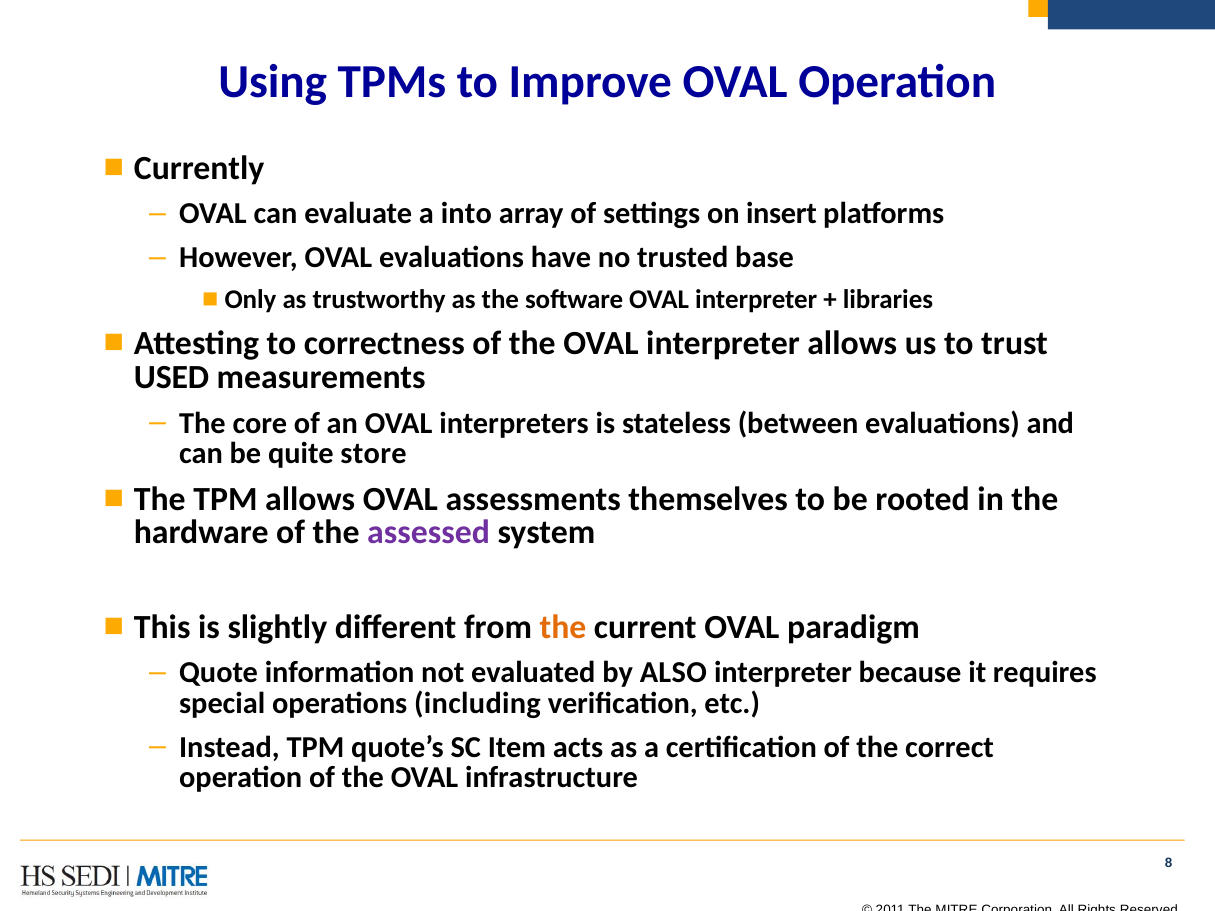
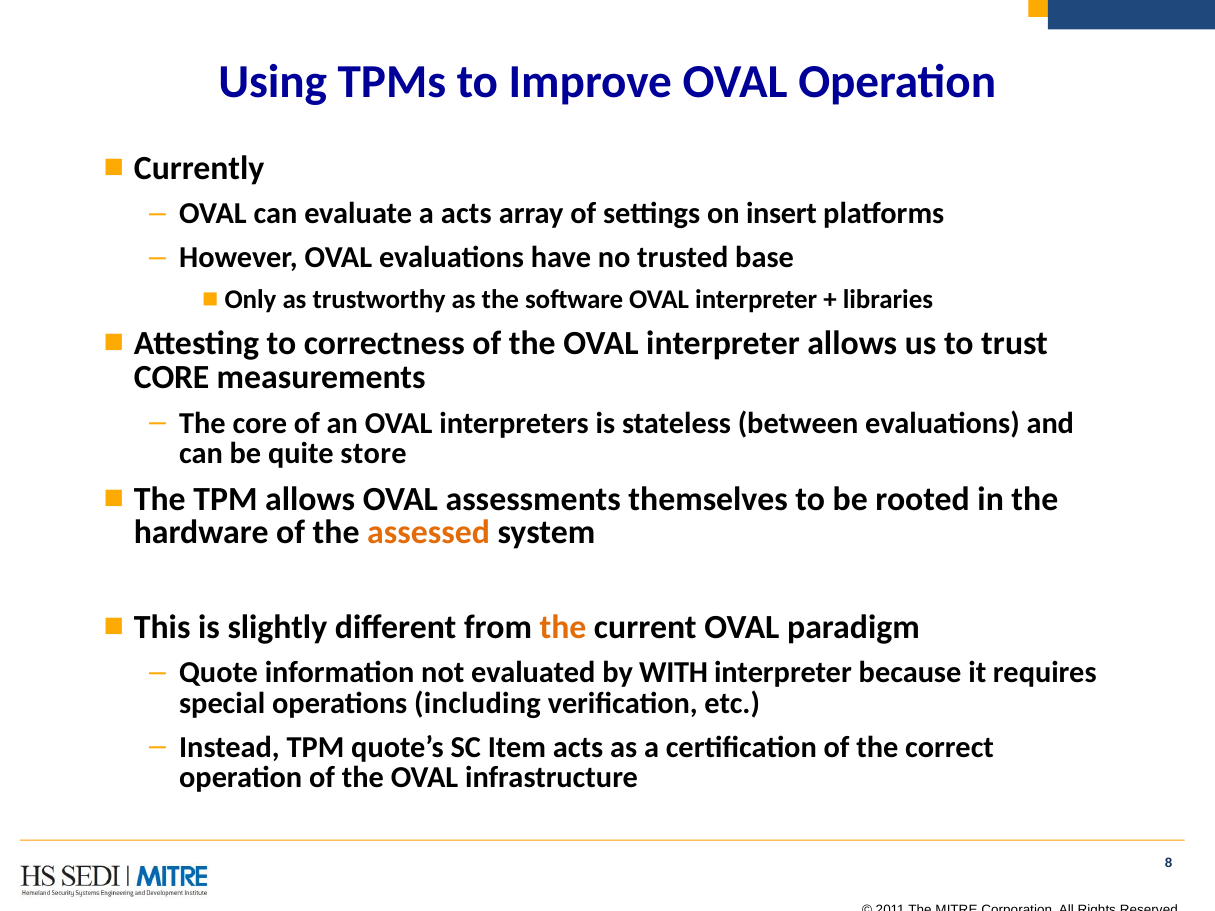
a into: into -> acts
USED at (172, 378): USED -> CORE
assessed colour: purple -> orange
ALSO: ALSO -> WITH
